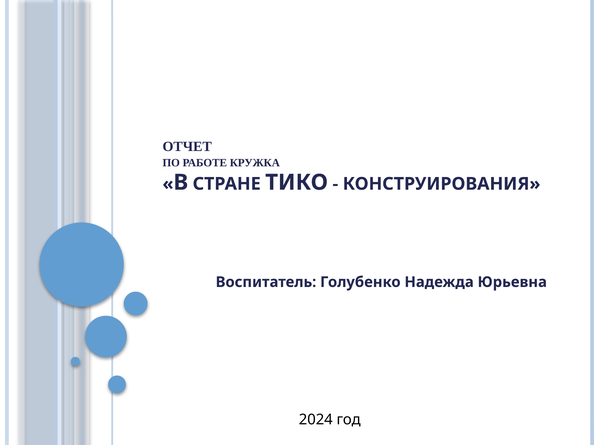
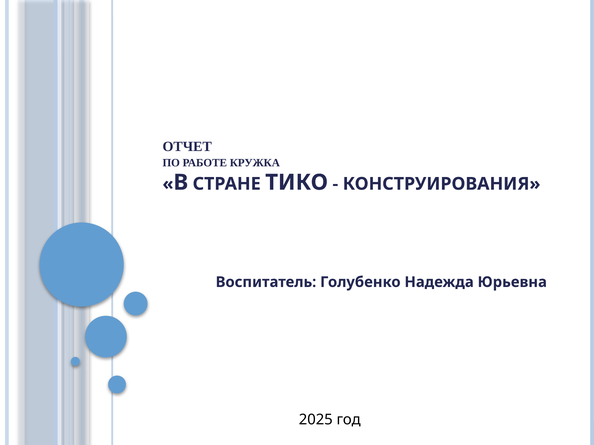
2024: 2024 -> 2025
